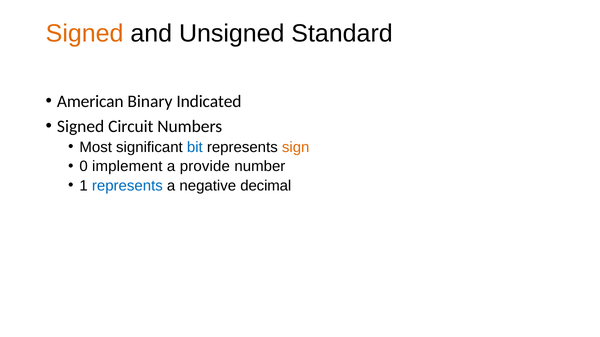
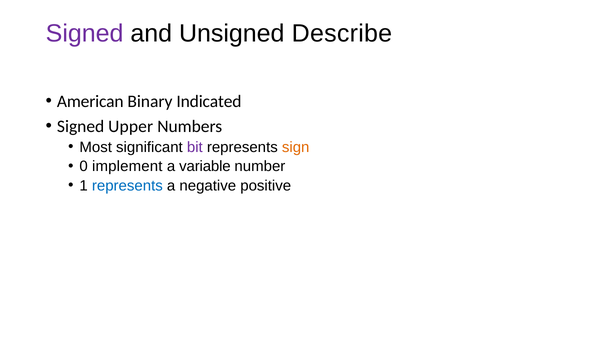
Signed at (85, 34) colour: orange -> purple
Standard: Standard -> Describe
Circuit: Circuit -> Upper
bit colour: blue -> purple
provide: provide -> variable
decimal: decimal -> positive
